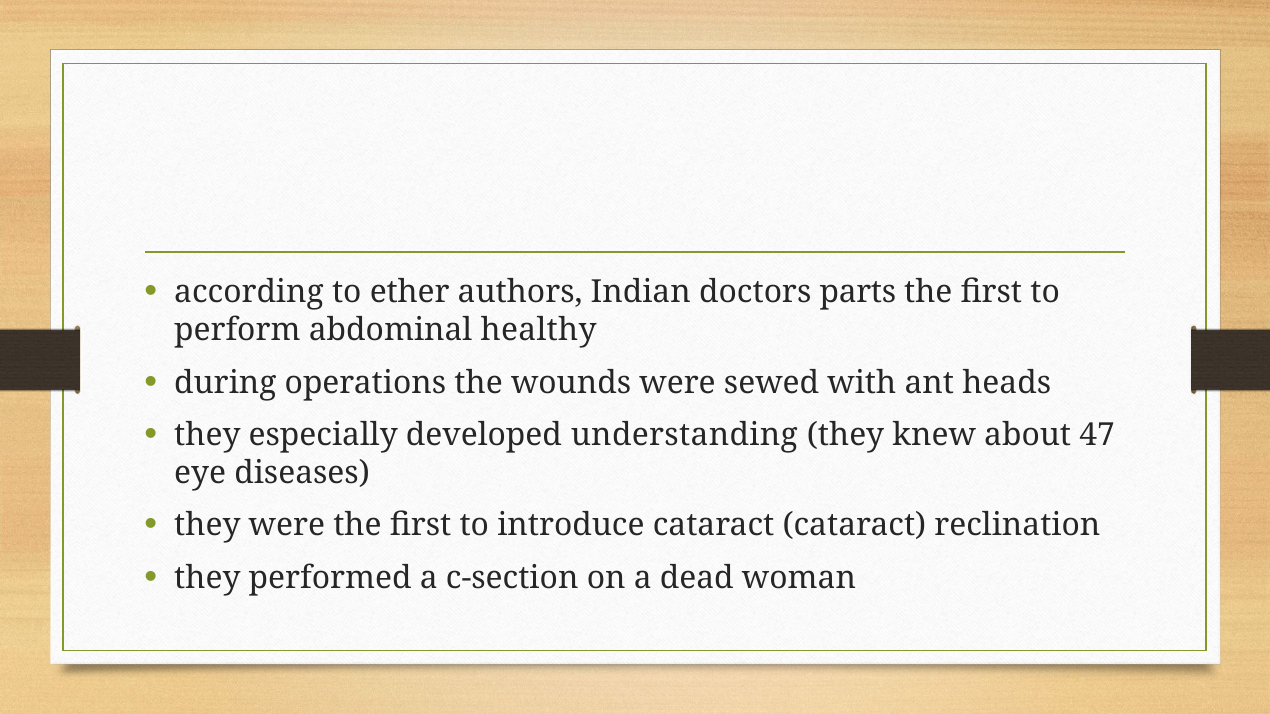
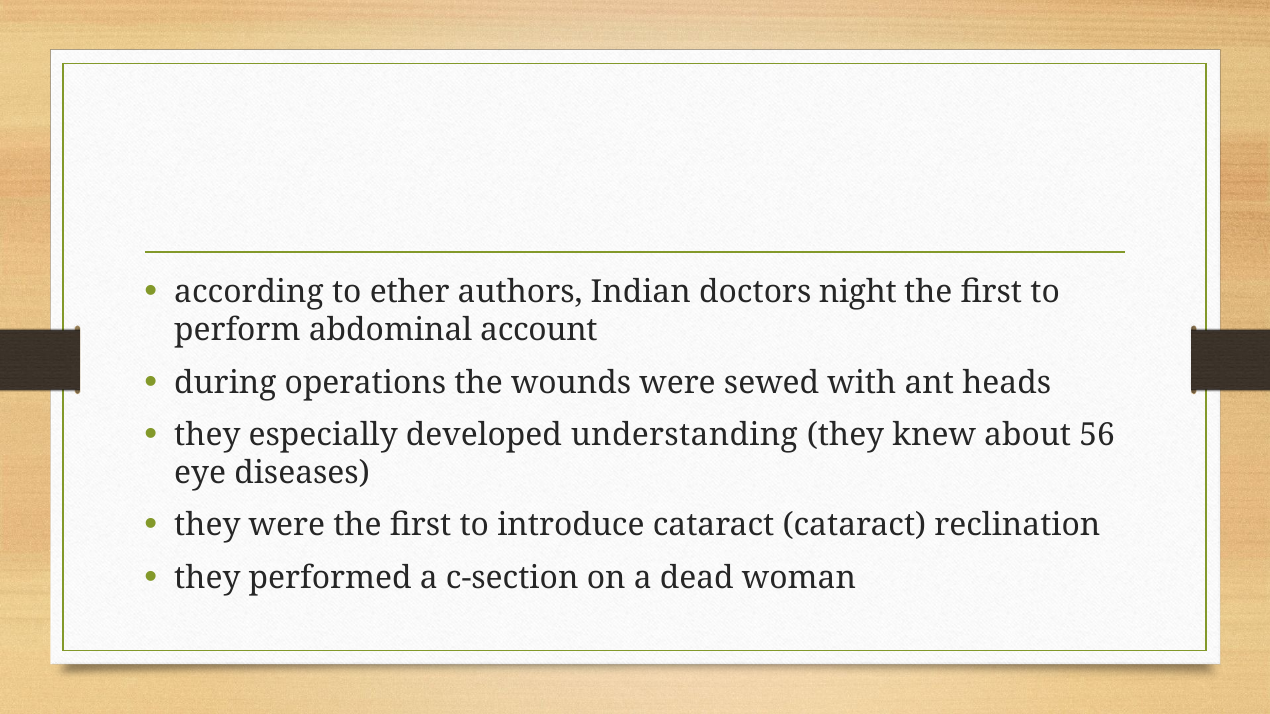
parts: parts -> night
healthy: healthy -> account
47: 47 -> 56
